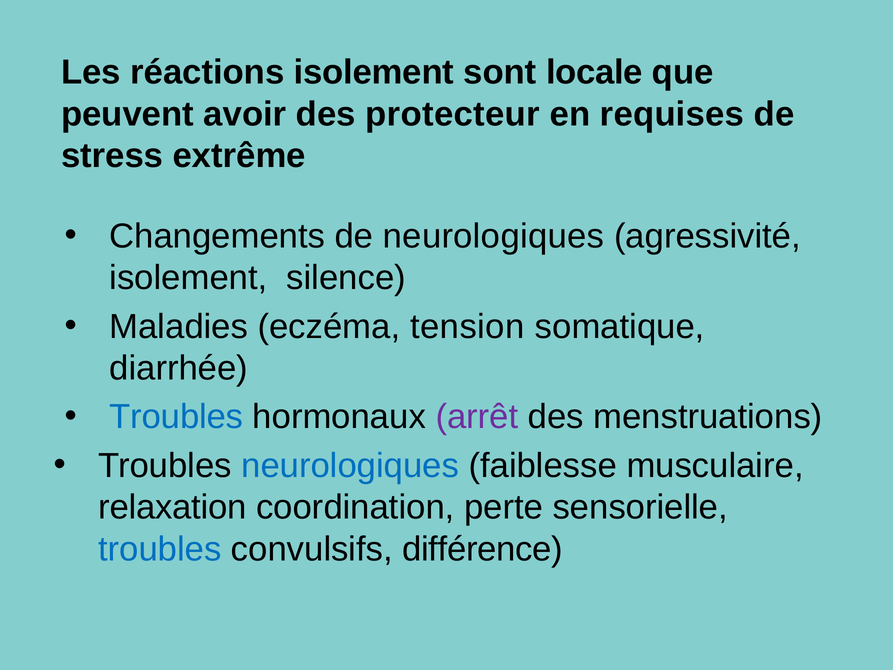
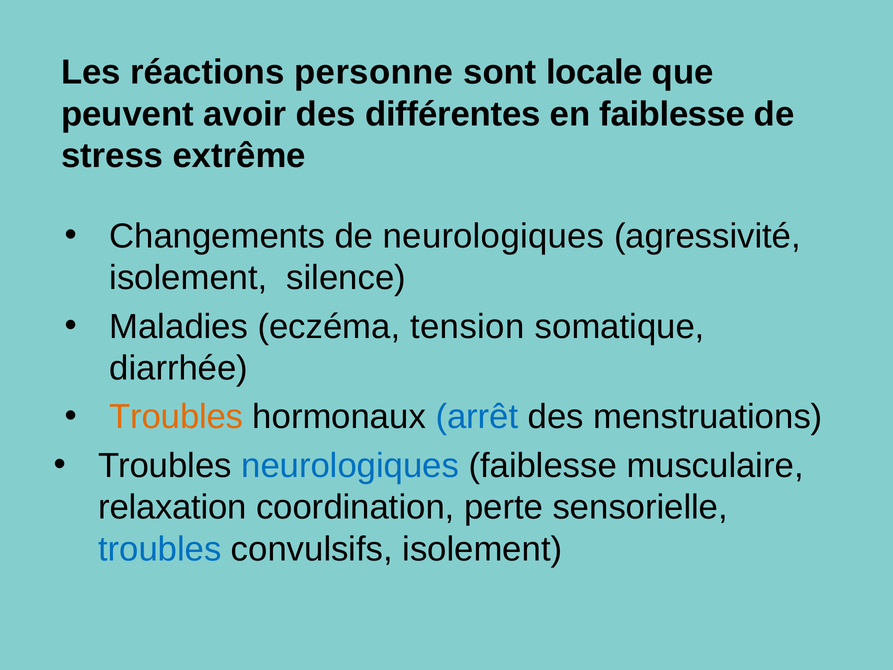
réactions isolement: isolement -> personne
protecteur: protecteur -> différentes
en requises: requises -> faiblesse
Troubles at (176, 417) colour: blue -> orange
arrêt colour: purple -> blue
convulsifs différence: différence -> isolement
